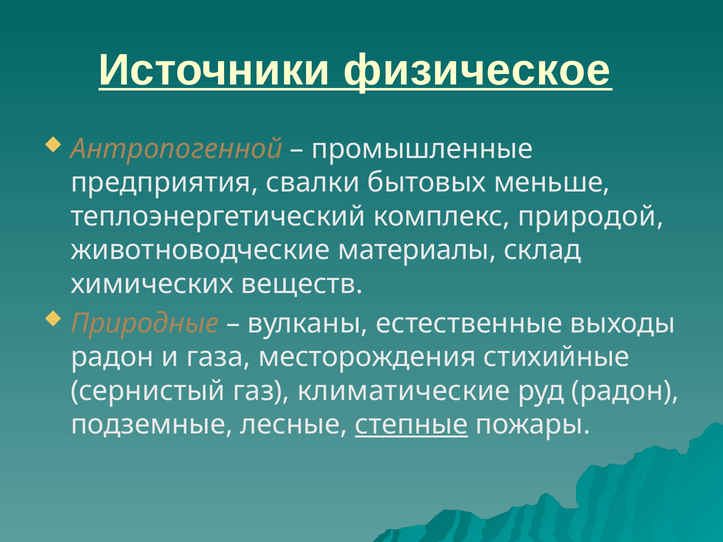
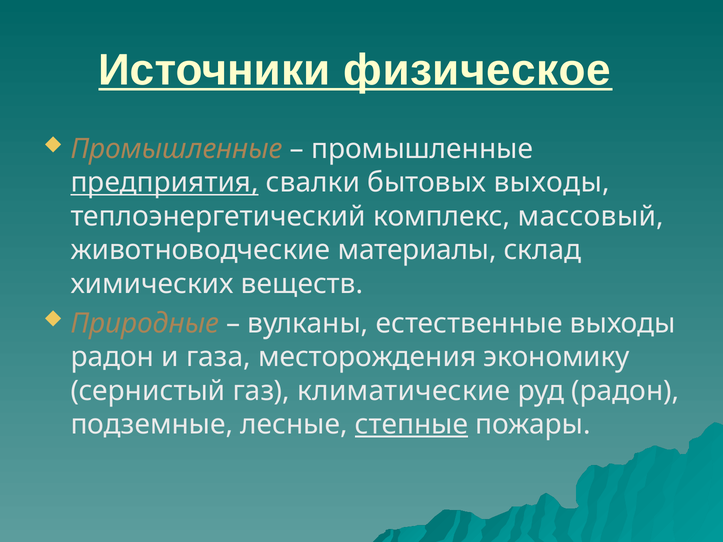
Антропогенной at (177, 149): Антропогенной -> Промышленные
предприятия underline: none -> present
бытовых меньше: меньше -> выходы
природой: природой -> массовый
стихийные: стихийные -> экономику
